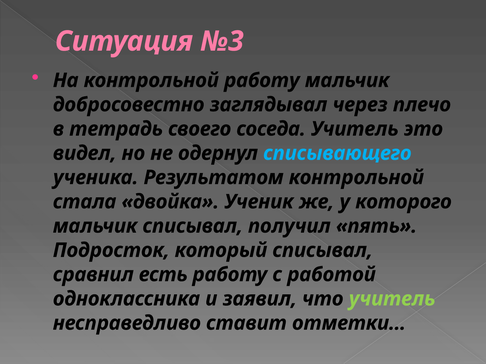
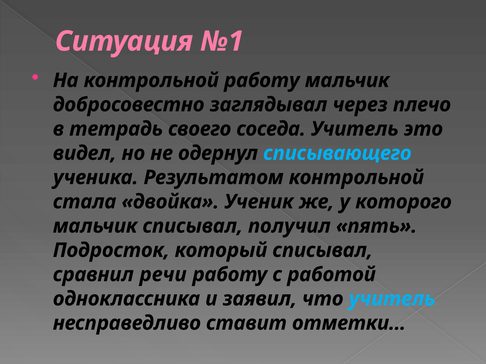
№3: №3 -> №1
есть: есть -> речи
учитель at (392, 299) colour: light green -> light blue
